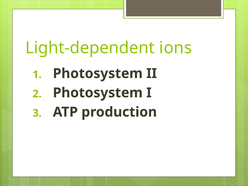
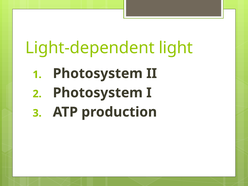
ions: ions -> light
